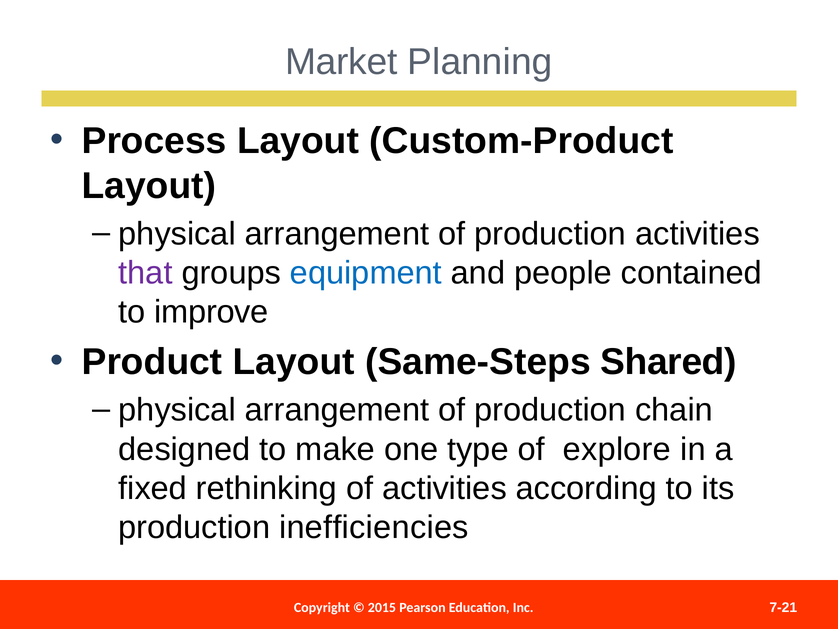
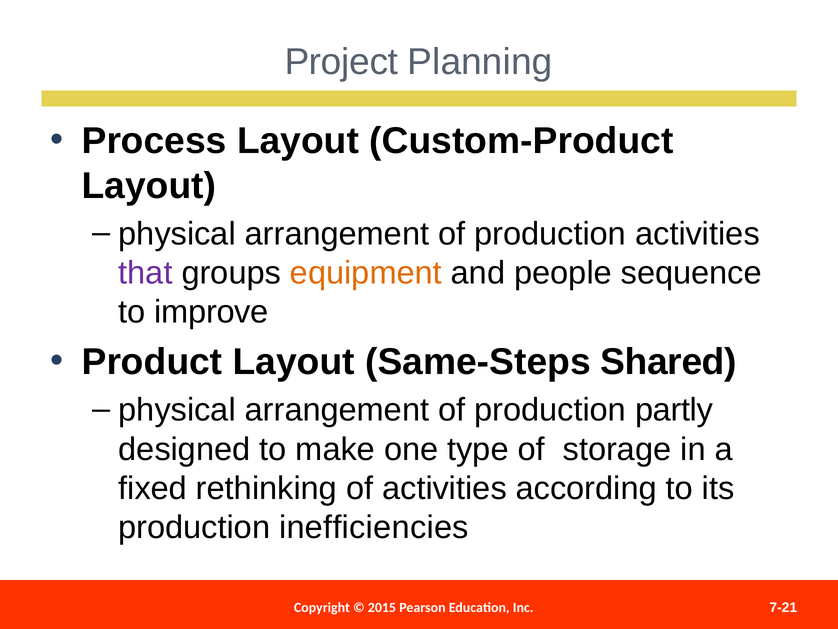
Market: Market -> Project
equipment colour: blue -> orange
contained: contained -> sequence
chain: chain -> partly
explore: explore -> storage
